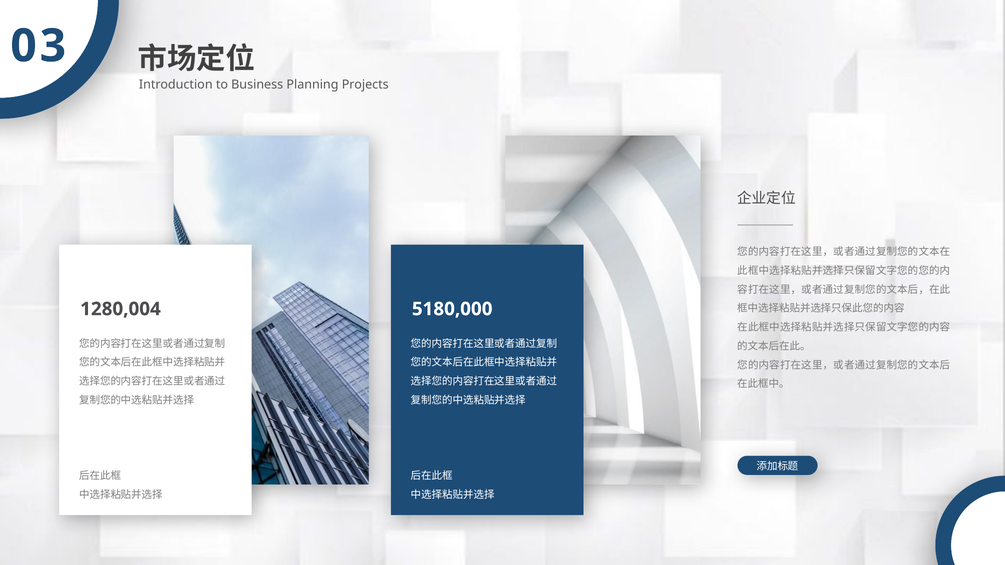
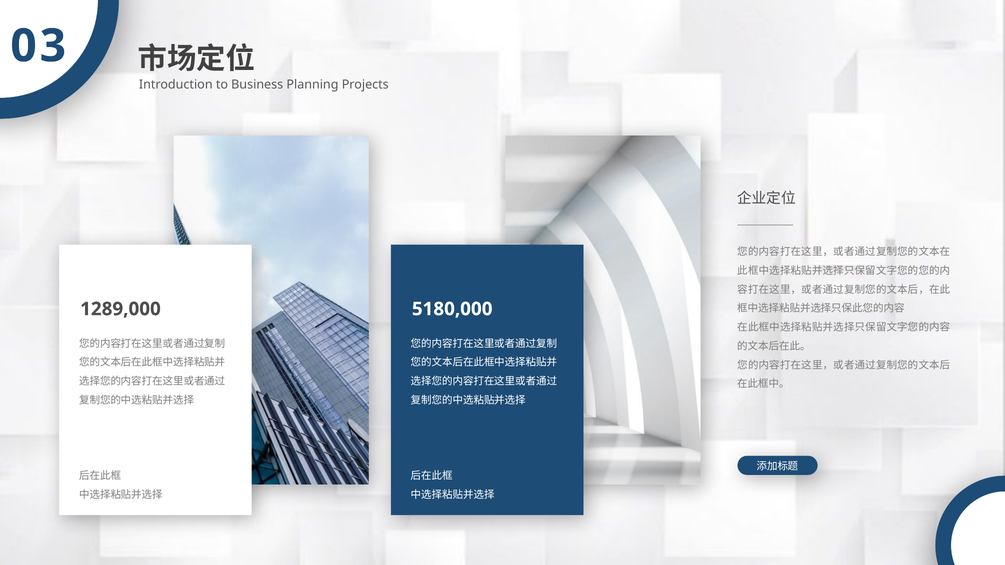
1280,004: 1280,004 -> 1289,000
